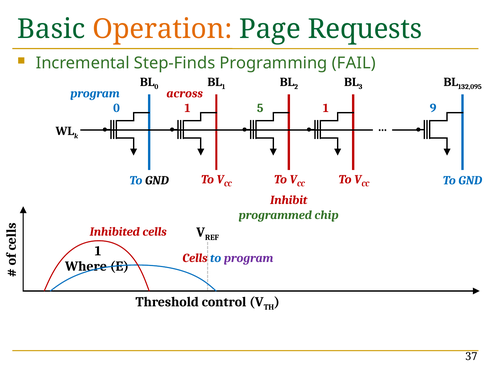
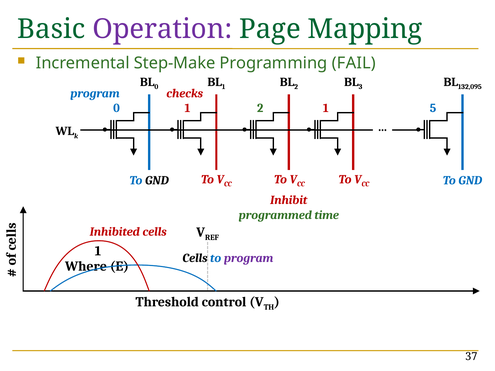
Operation colour: orange -> purple
Requests: Requests -> Mapping
Step-Finds: Step-Finds -> Step-Make
across: across -> checks
1 5: 5 -> 2
9: 9 -> 5
chip: chip -> time
Cells at (195, 258) colour: red -> black
